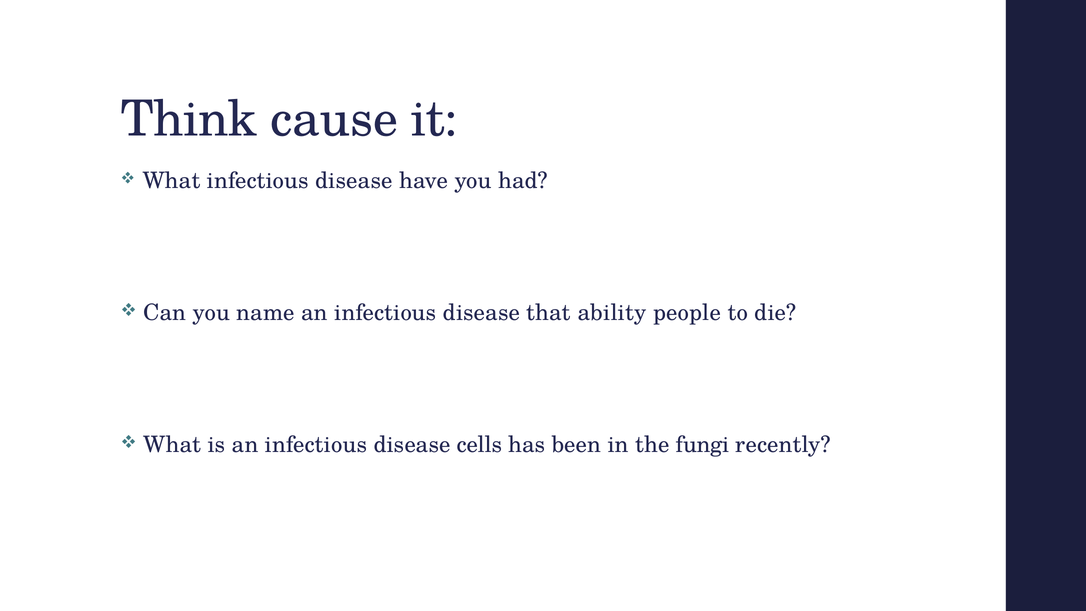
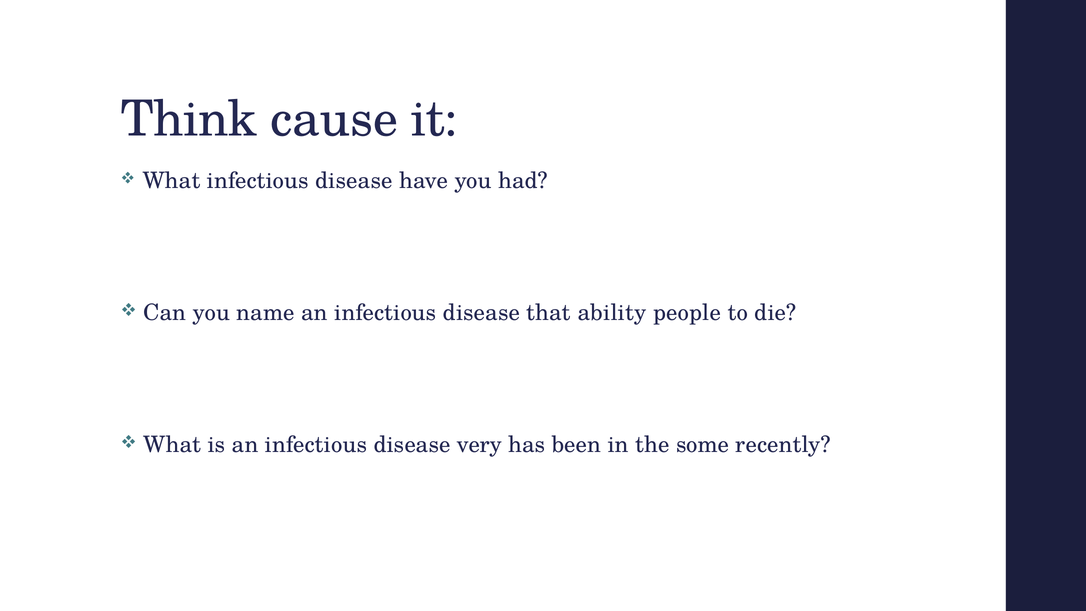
cells: cells -> very
fungi: fungi -> some
